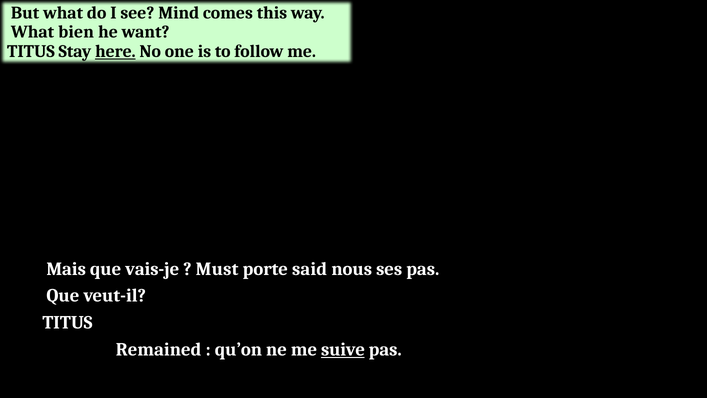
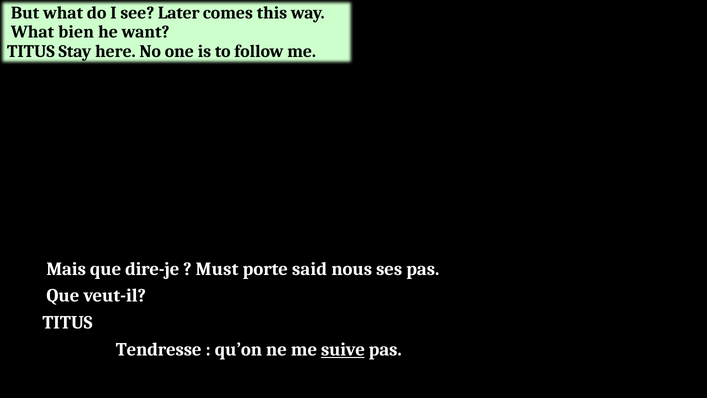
Mind: Mind -> Later
here underline: present -> none
vais-je: vais-je -> dire-je
Remained: Remained -> Tendresse
